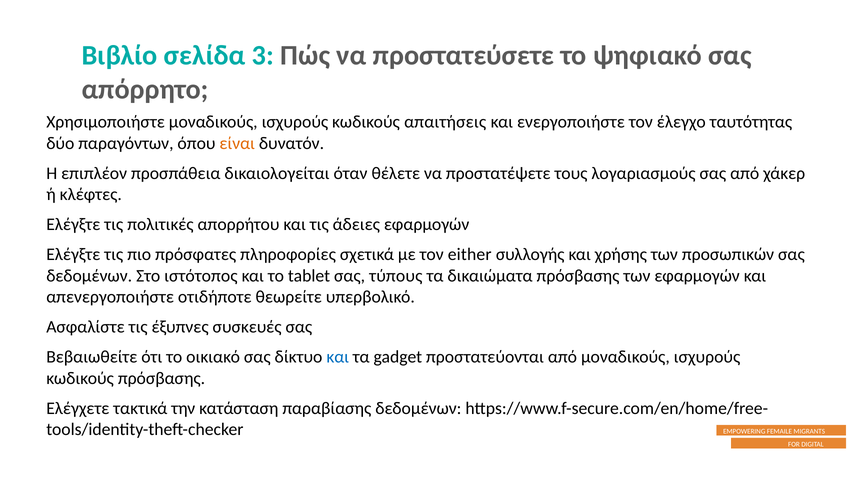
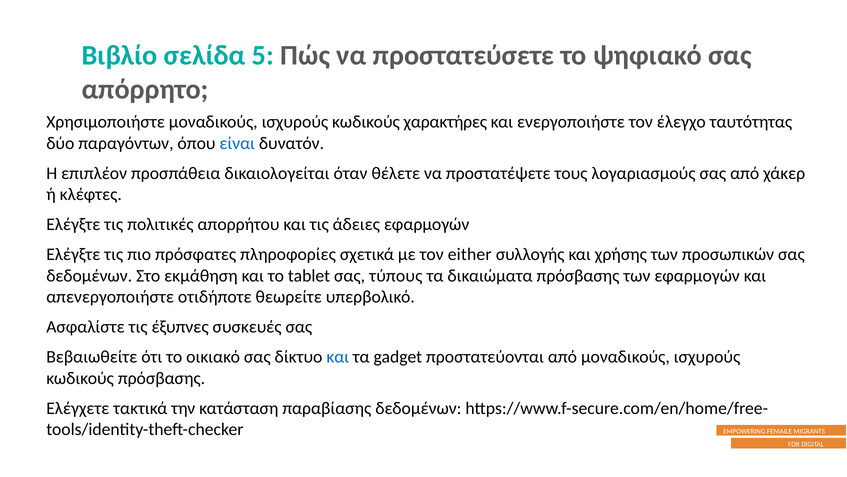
3: 3 -> 5
απαιτήσεις: απαιτήσεις -> χαρακτήρες
είναι colour: orange -> blue
ιστότοπος: ιστότοπος -> εκμάθηση
